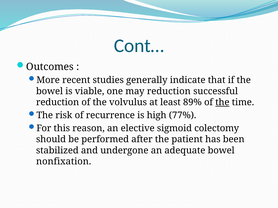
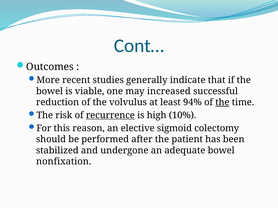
may reduction: reduction -> increased
89%: 89% -> 94%
recurrence underline: none -> present
77%: 77% -> 10%
